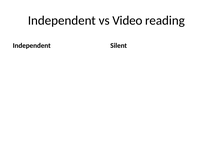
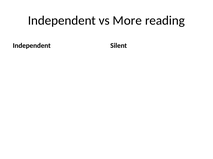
Video: Video -> More
